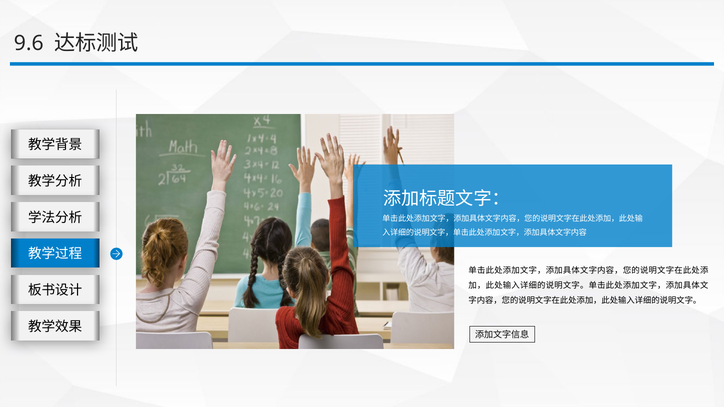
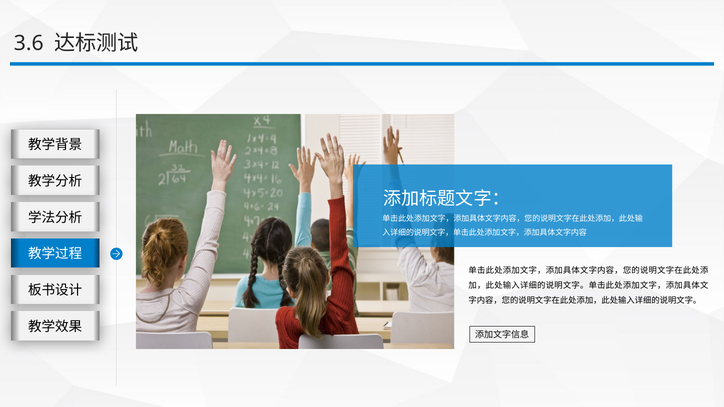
9.6: 9.6 -> 3.6
